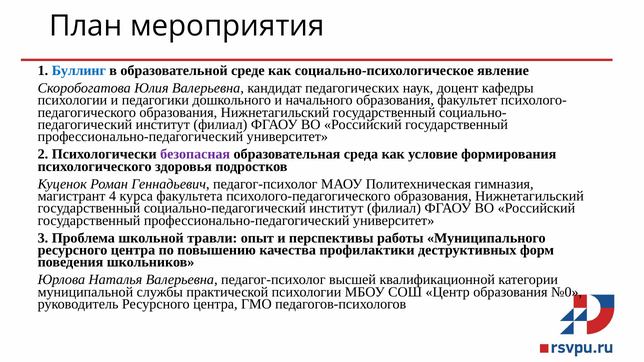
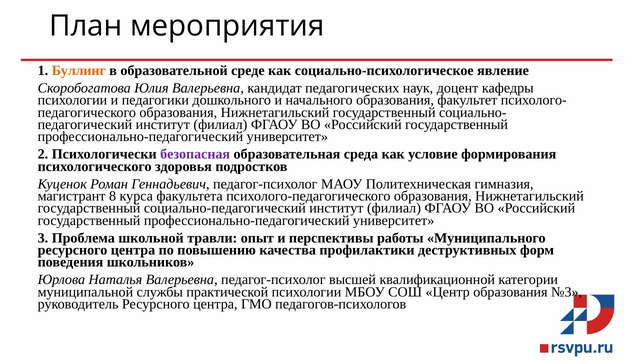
Буллинг colour: blue -> orange
4: 4 -> 8
№0: №0 -> №3
